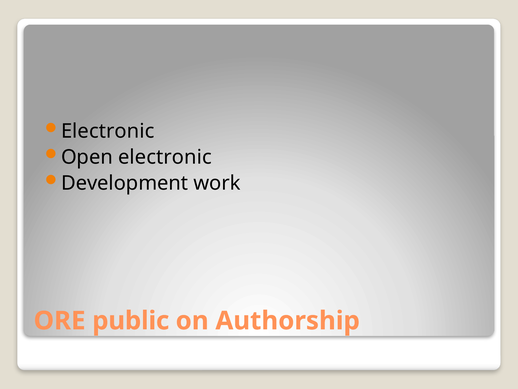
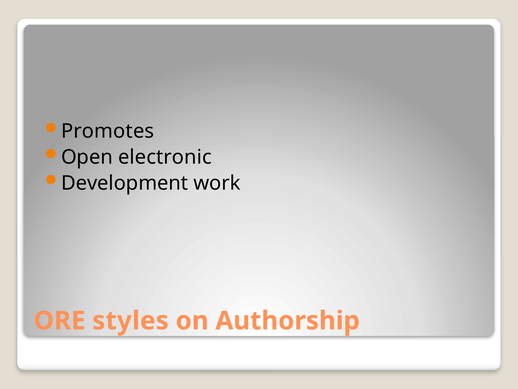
Electronic at (108, 131): Electronic -> Promotes
public: public -> styles
